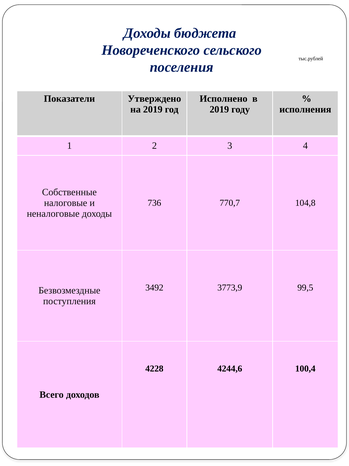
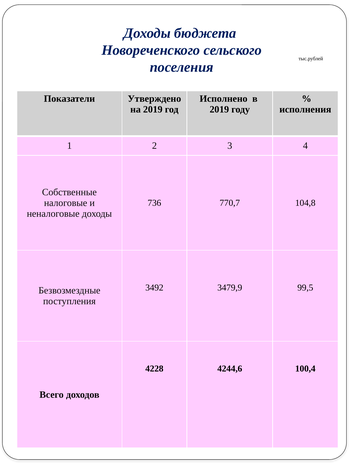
3773,9: 3773,9 -> 3479,9
